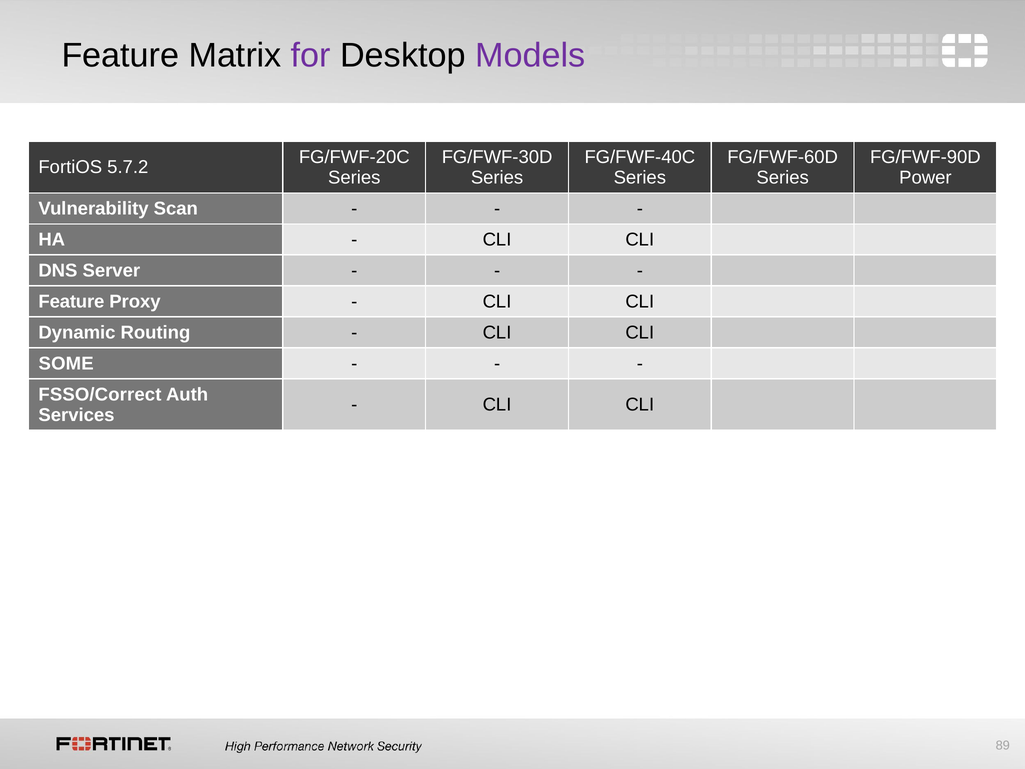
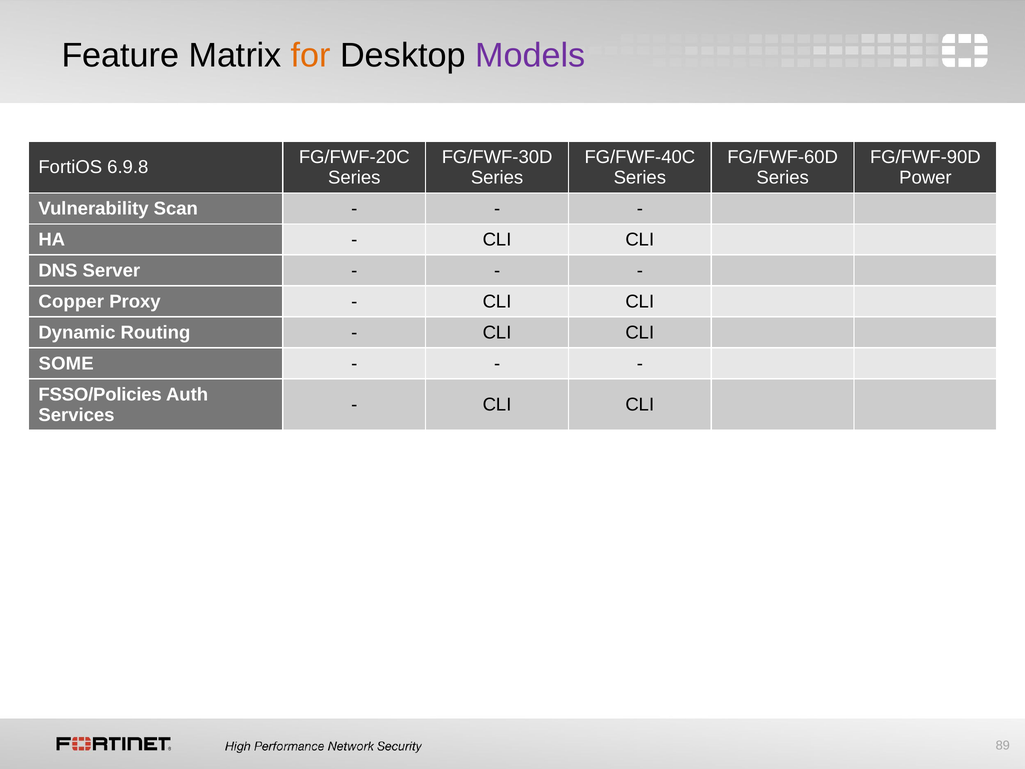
for colour: purple -> orange
5.7.2: 5.7.2 -> 6.9.8
Feature at (71, 301): Feature -> Copper
FSSO/Correct: FSSO/Correct -> FSSO/Policies
